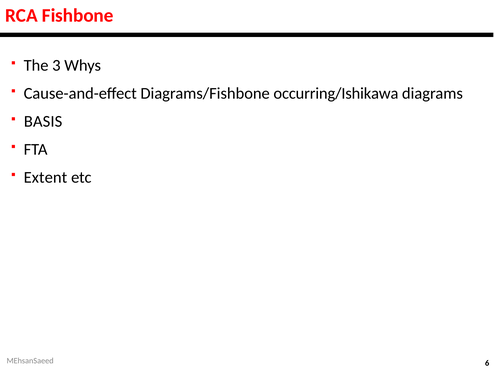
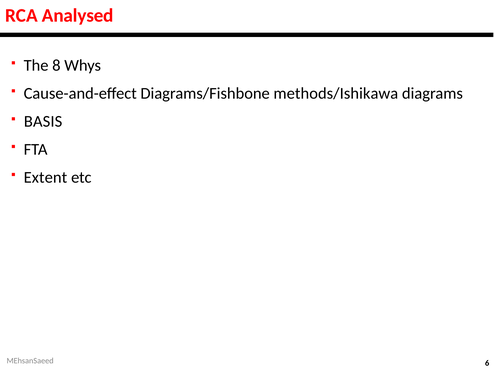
Fishbone: Fishbone -> Analysed
3: 3 -> 8
occurring/Ishikawa: occurring/Ishikawa -> methods/Ishikawa
